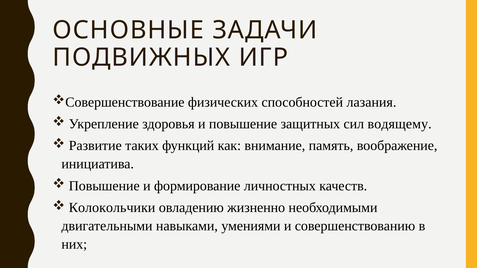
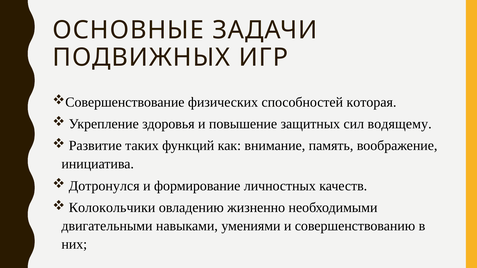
лазания: лазания -> которая
Повышение at (104, 186): Повышение -> Дотронулся
